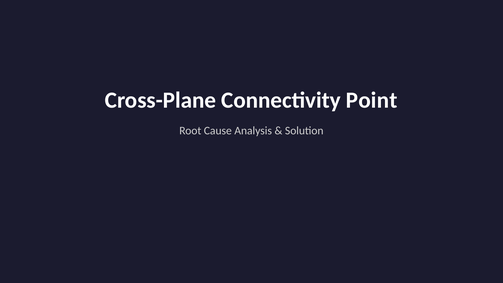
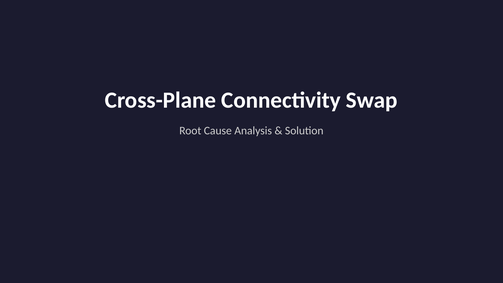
Point: Point -> Swap
